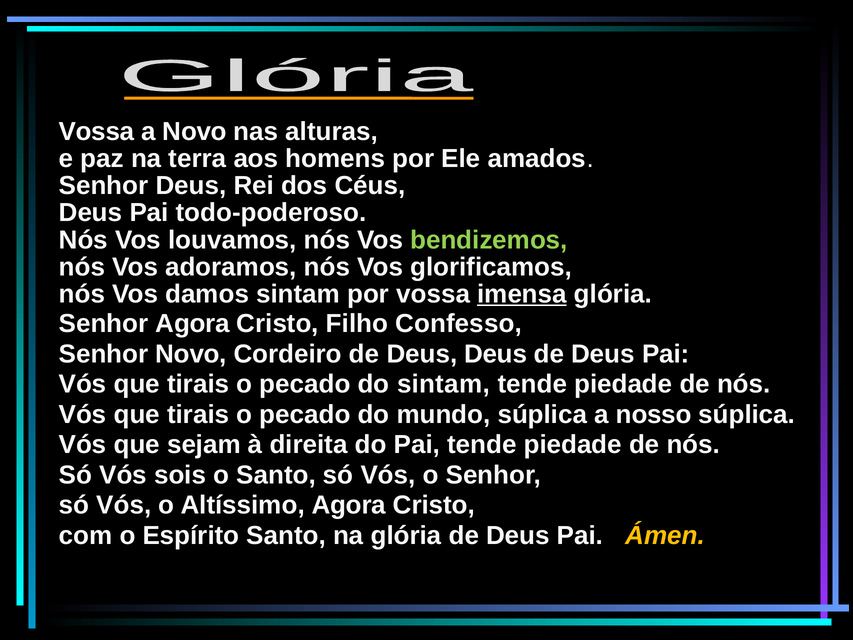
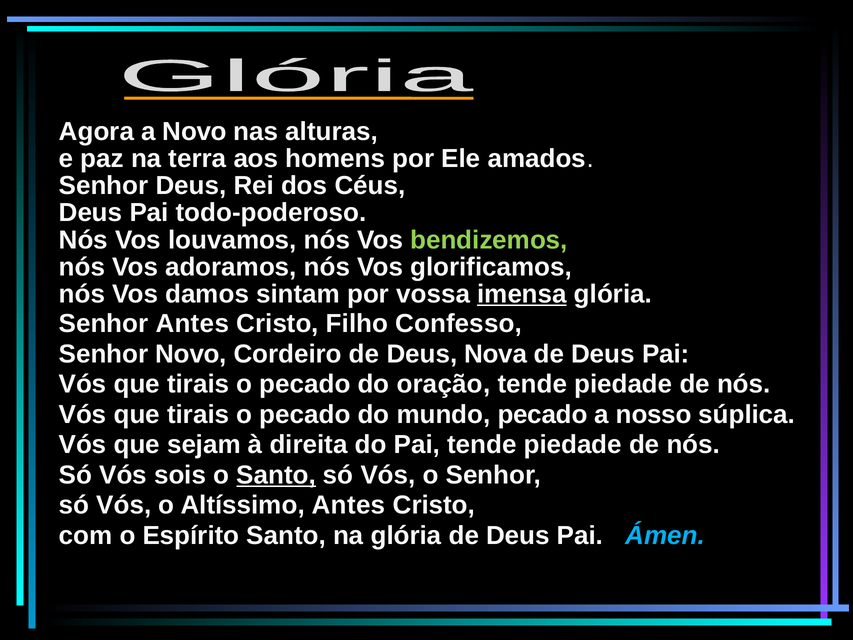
Vossa at (97, 131): Vossa -> Agora
Senhor Agora: Agora -> Antes
Deus Deus: Deus -> Nova
do sintam: sintam -> oração
mundo súplica: súplica -> pecado
Santo at (276, 475) underline: none -> present
Altíssimo Agora: Agora -> Antes
Ámen colour: yellow -> light blue
